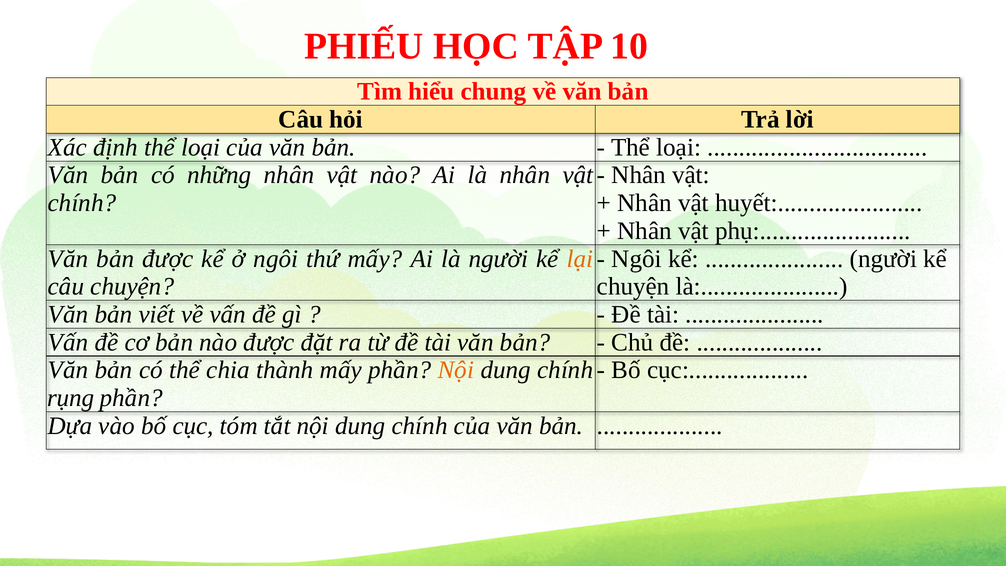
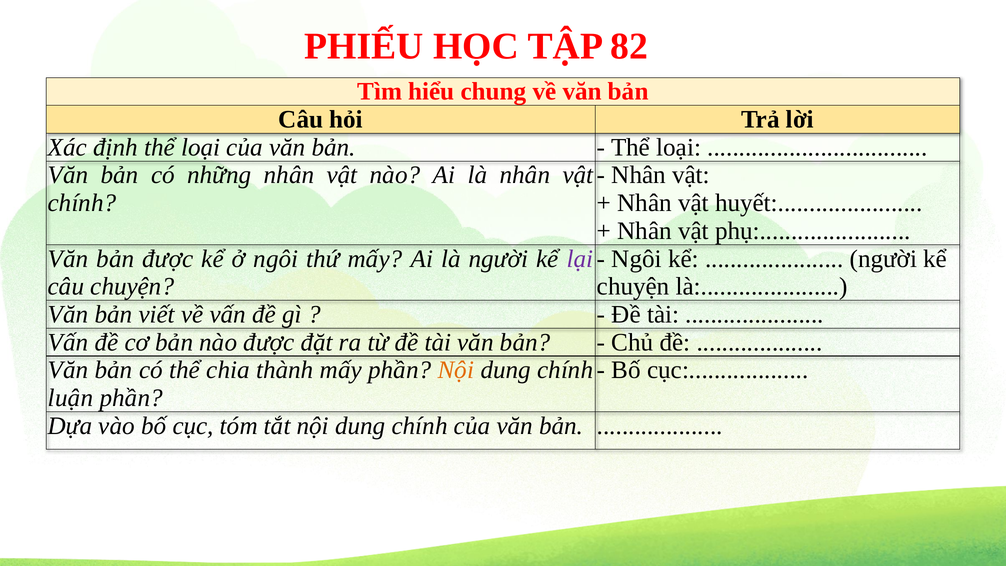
10: 10 -> 82
lại colour: orange -> purple
rụng: rụng -> luận
